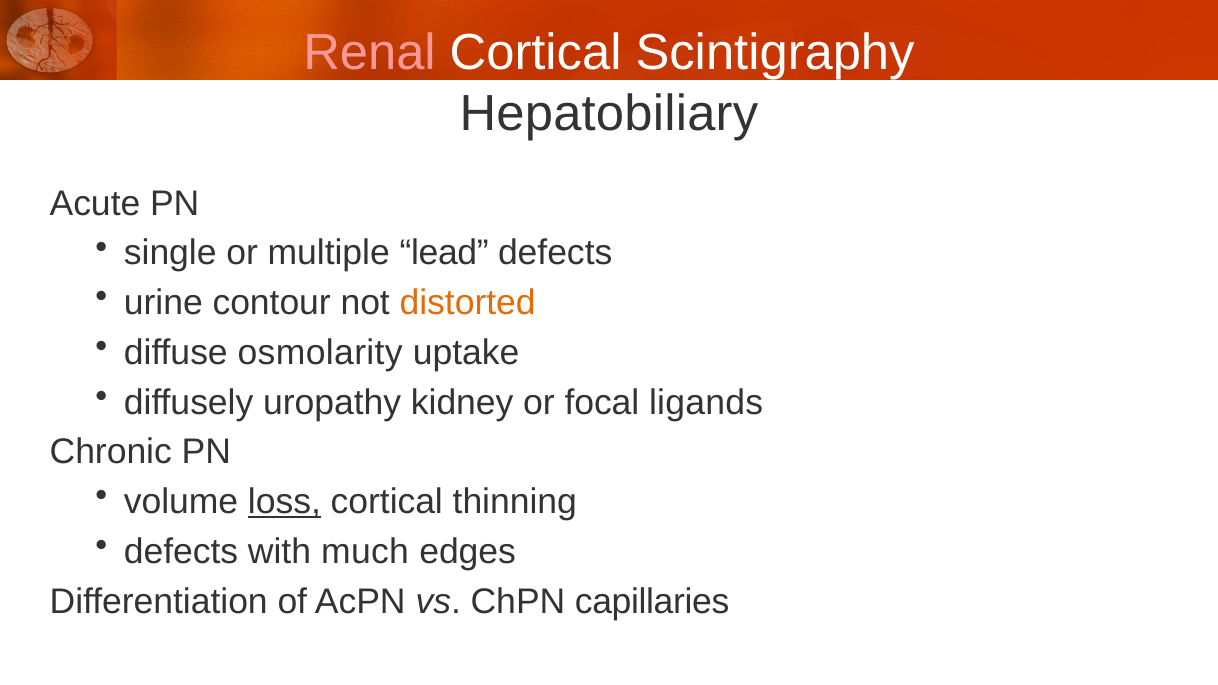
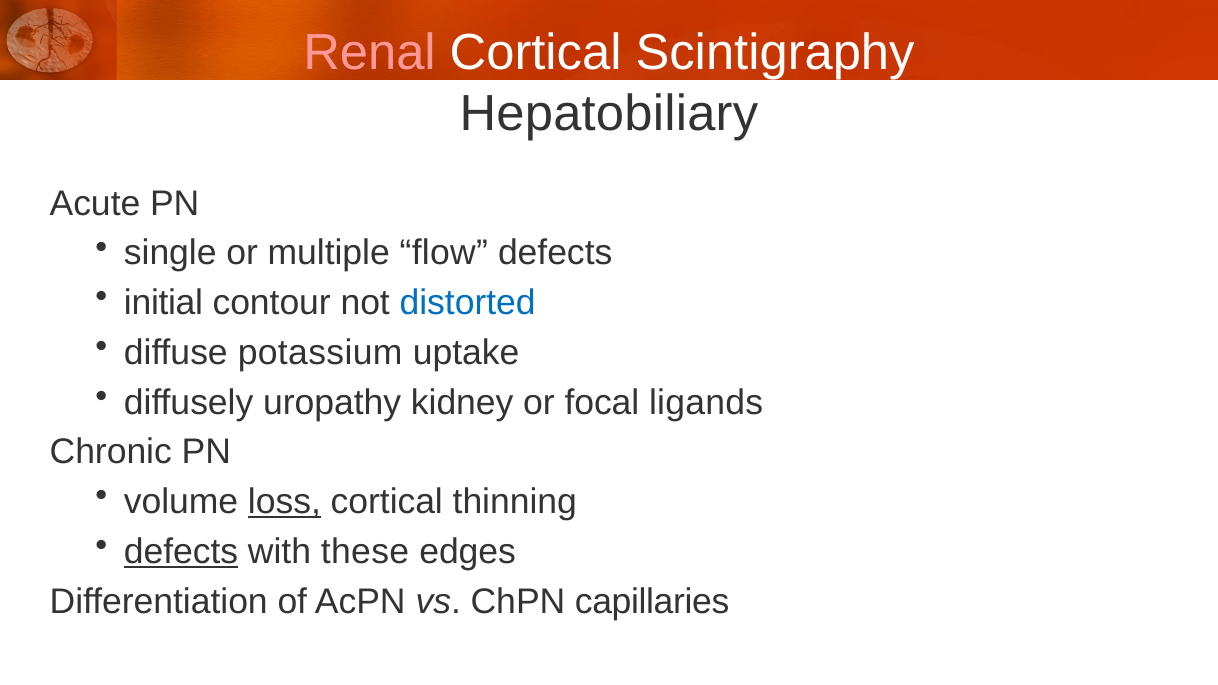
lead: lead -> flow
urine: urine -> initial
distorted colour: orange -> blue
osmolarity: osmolarity -> potassium
defects at (181, 552) underline: none -> present
much: much -> these
